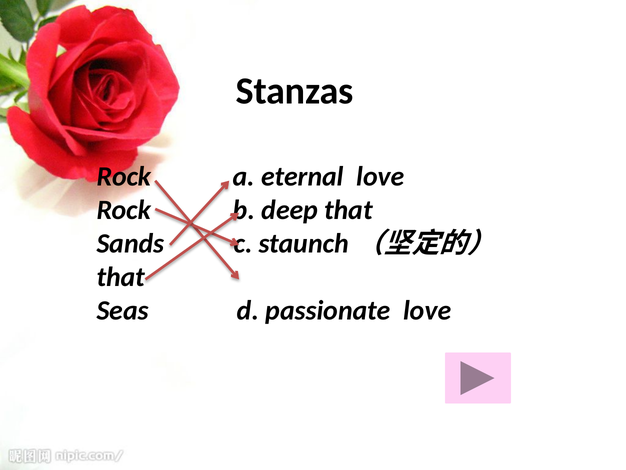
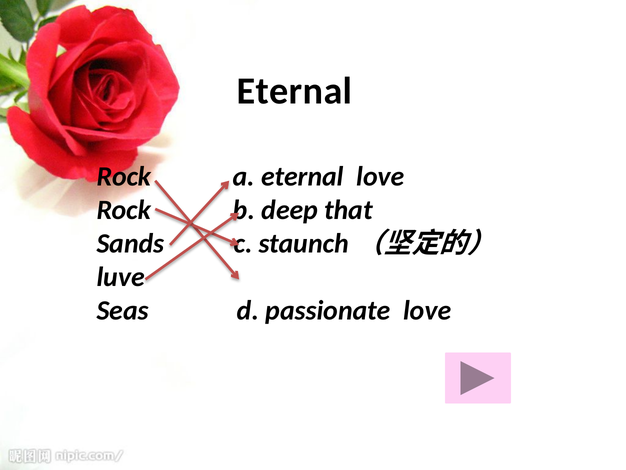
Stanzas at (295, 91): Stanzas -> Eternal
that at (121, 277): that -> luve
